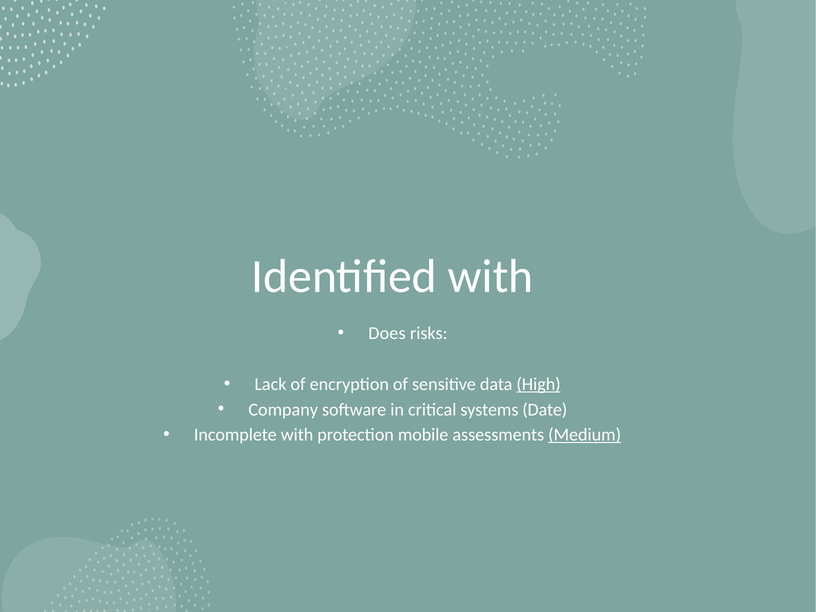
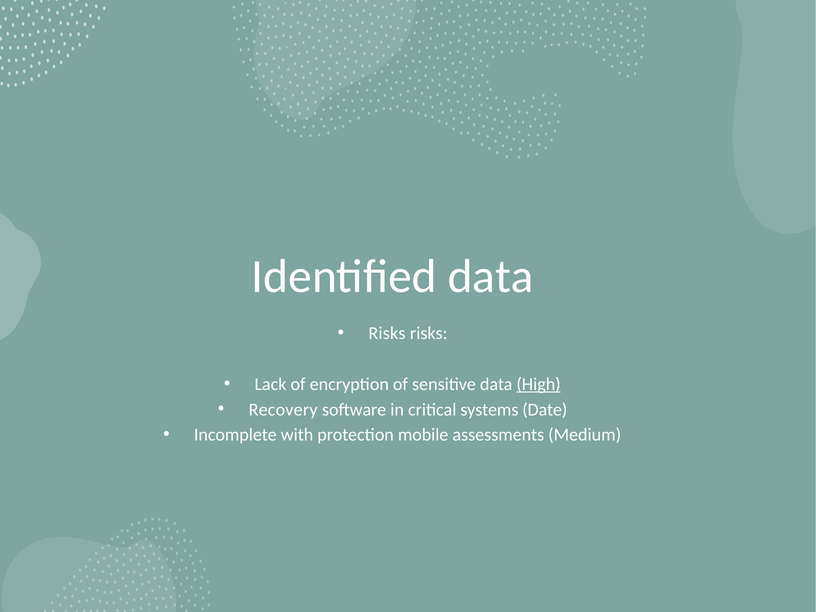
Identified with: with -> data
Does at (387, 333): Does -> Risks
Company: Company -> Recovery
Medium underline: present -> none
